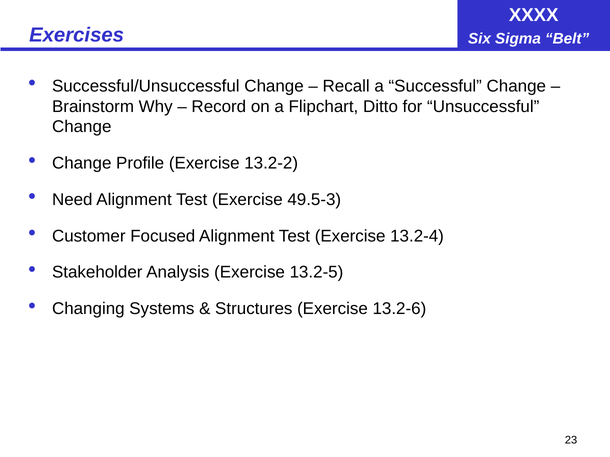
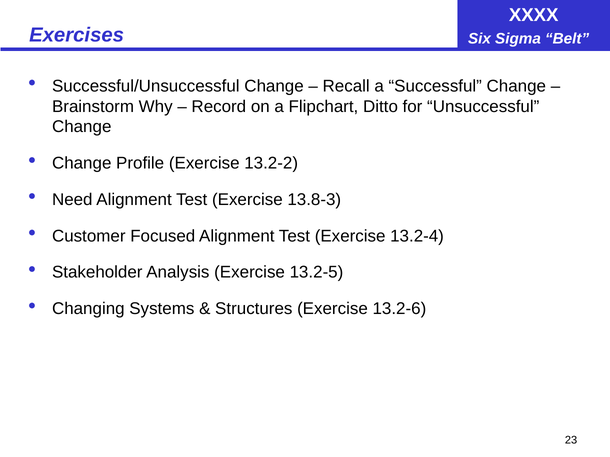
49.5-3: 49.5-3 -> 13.8-3
